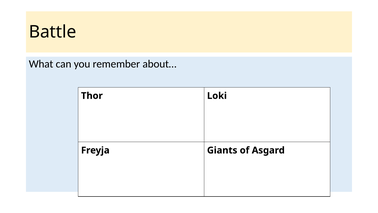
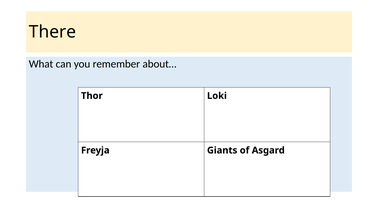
Battle: Battle -> There
